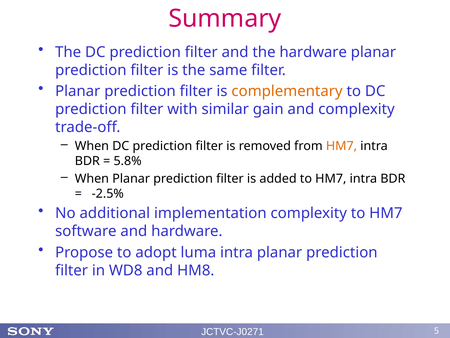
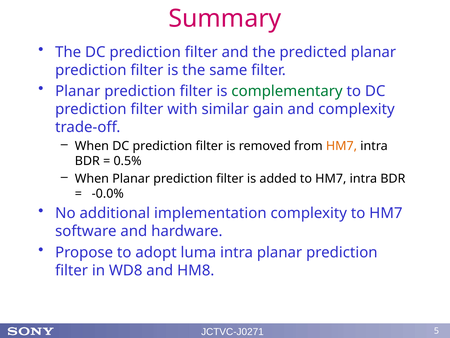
the hardware: hardware -> predicted
complementary colour: orange -> green
5.8%: 5.8% -> 0.5%
-2.5%: -2.5% -> -0.0%
